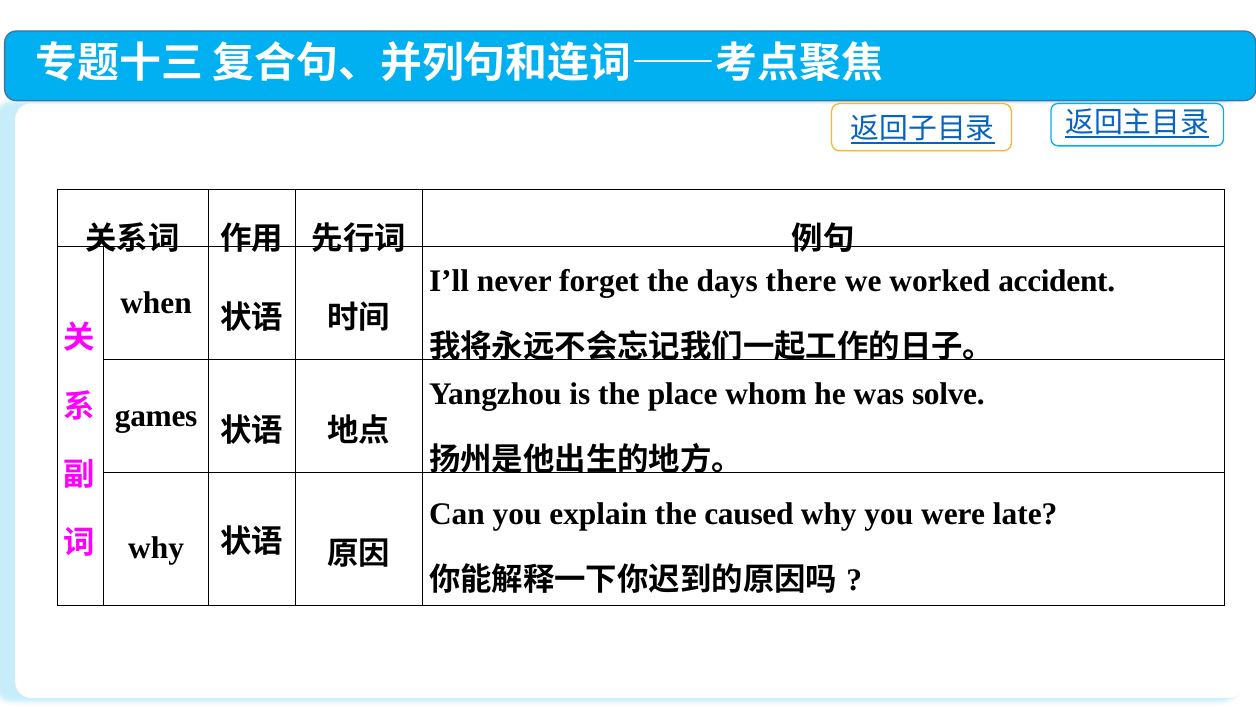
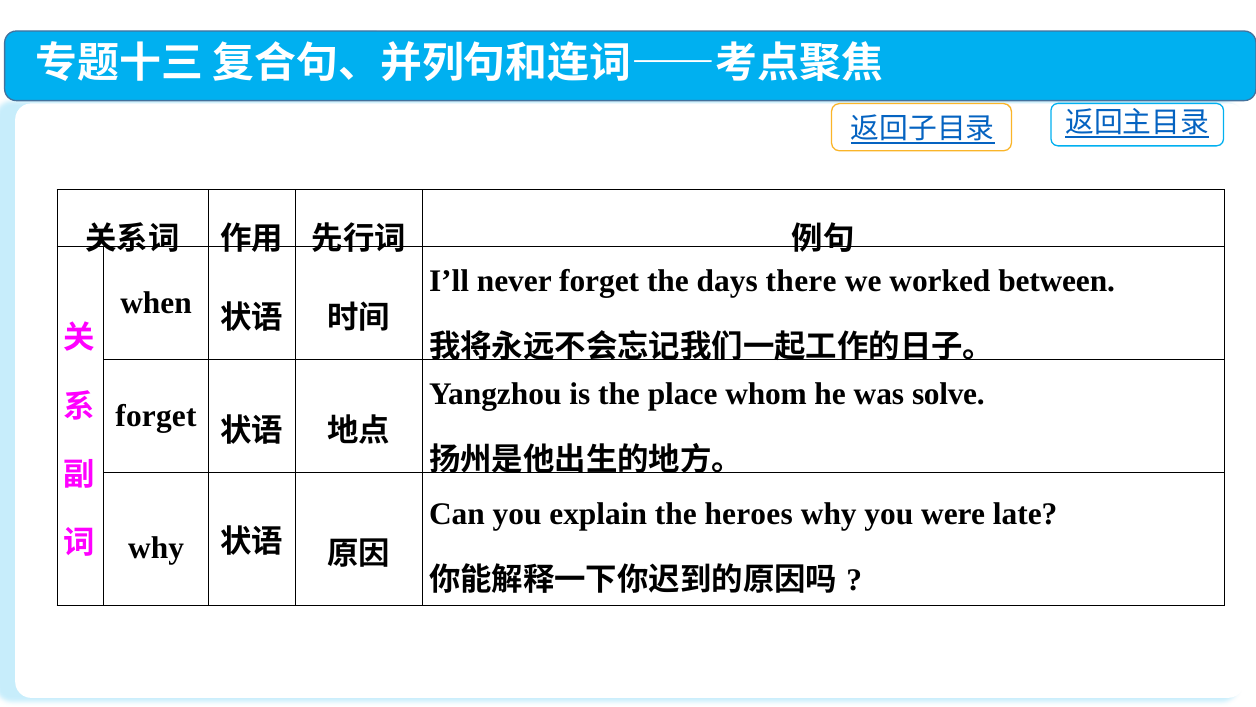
accident: accident -> between
games at (156, 416): games -> forget
caused: caused -> heroes
